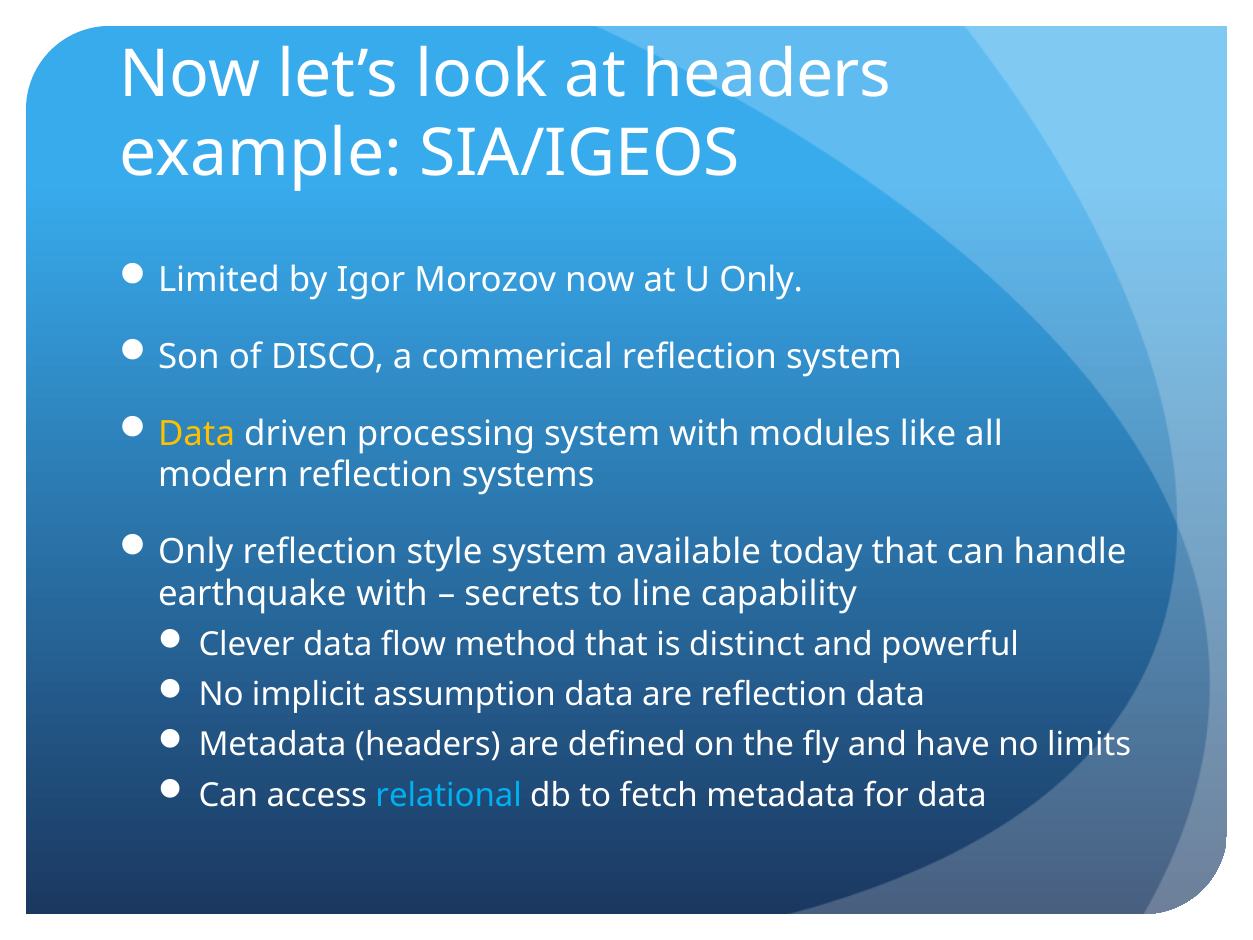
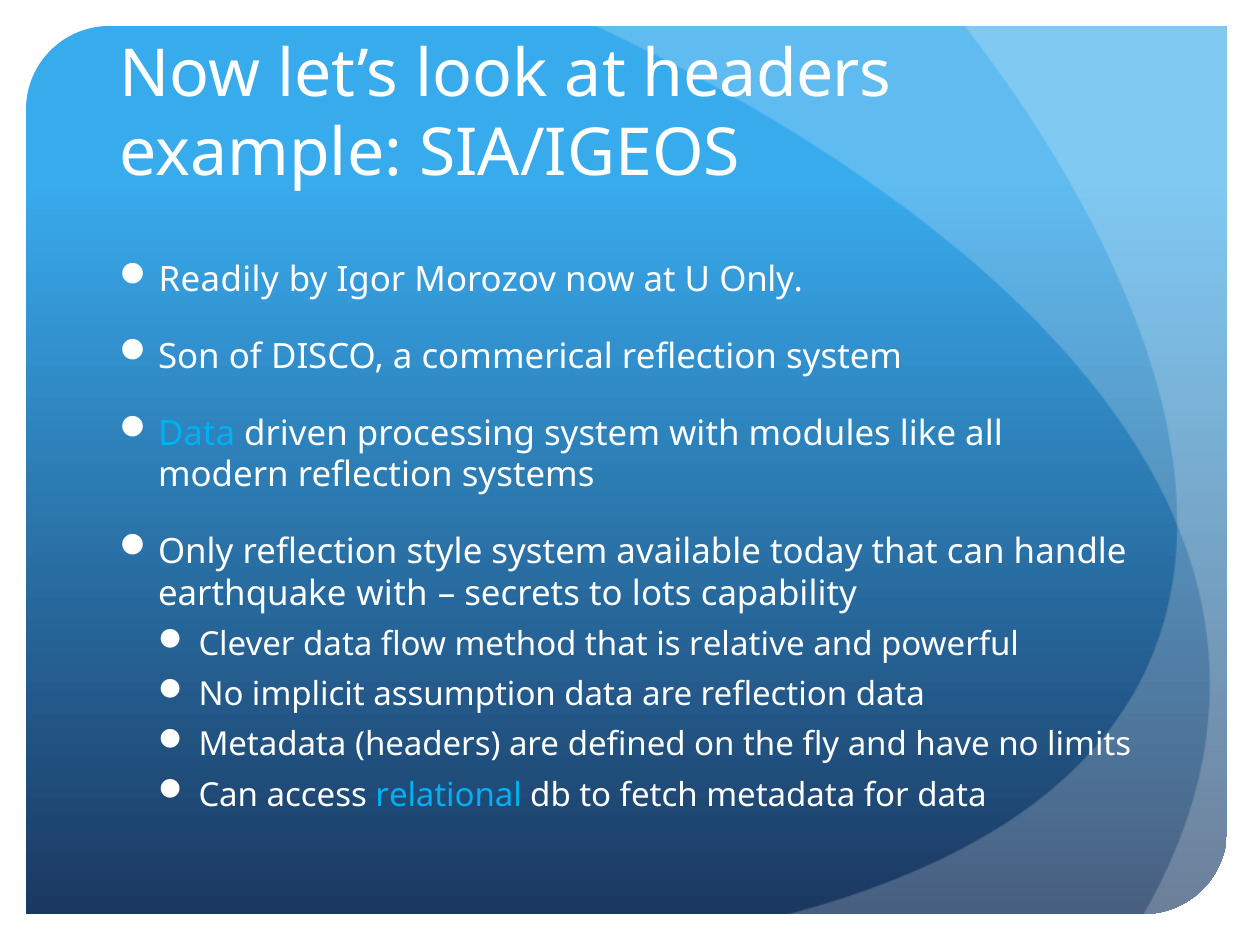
Limited: Limited -> Readily
Data at (197, 433) colour: yellow -> light blue
line: line -> lots
distinct: distinct -> relative
